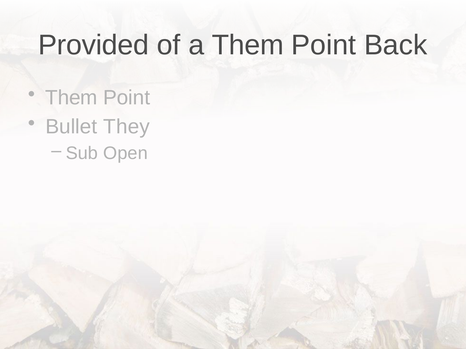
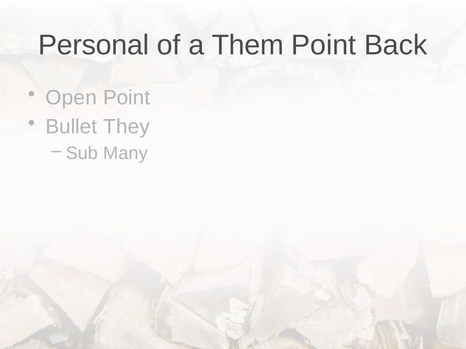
Provided: Provided -> Personal
Them at (71, 98): Them -> Open
Open: Open -> Many
